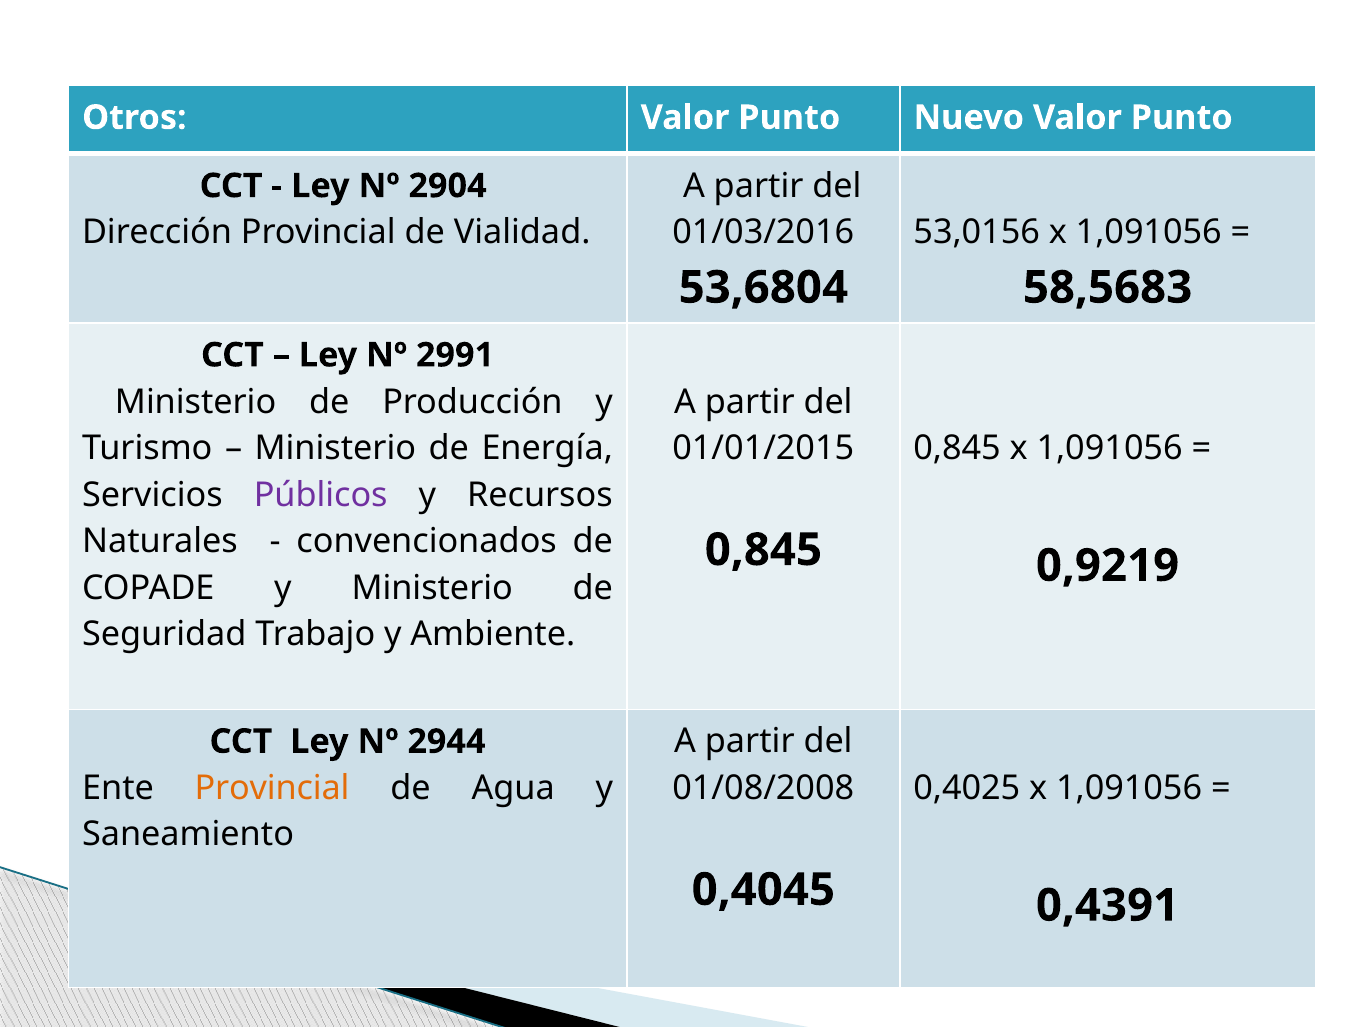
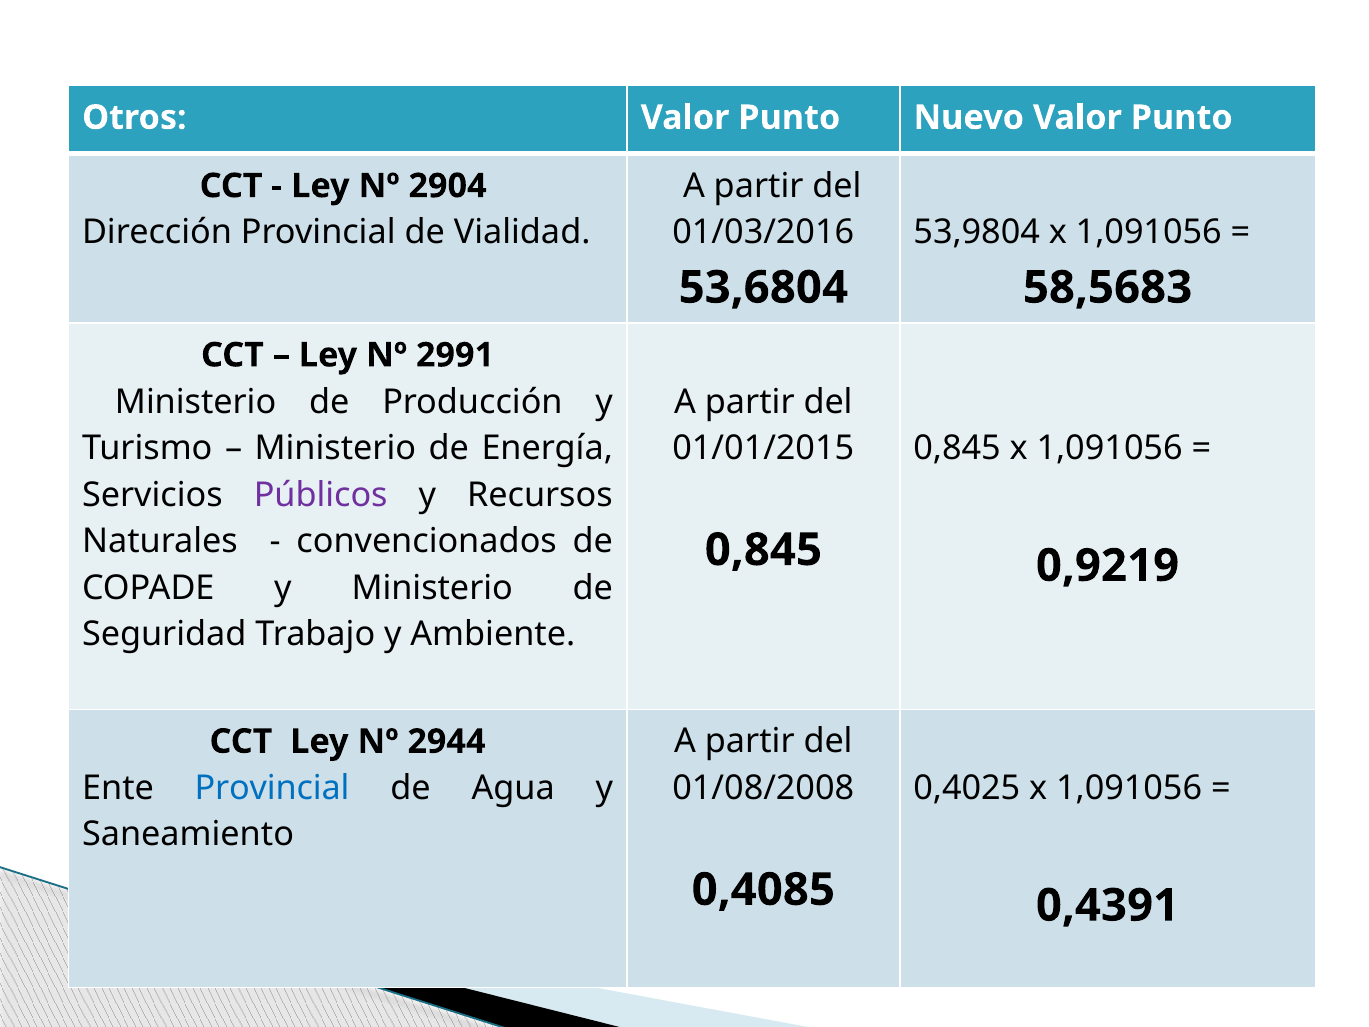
53,0156: 53,0156 -> 53,9804
Provincial at (272, 788) colour: orange -> blue
0,4045: 0,4045 -> 0,4085
